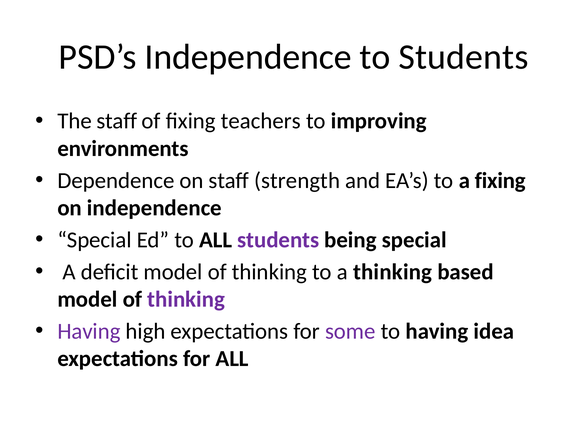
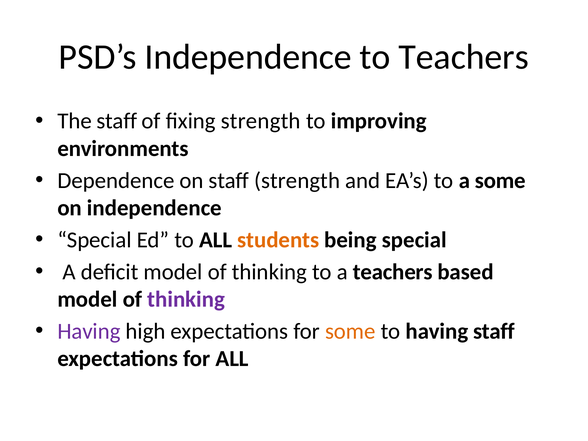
to Students: Students -> Teachers
fixing teachers: teachers -> strength
a fixing: fixing -> some
students at (278, 240) colour: purple -> orange
a thinking: thinking -> teachers
some at (350, 331) colour: purple -> orange
having idea: idea -> staff
